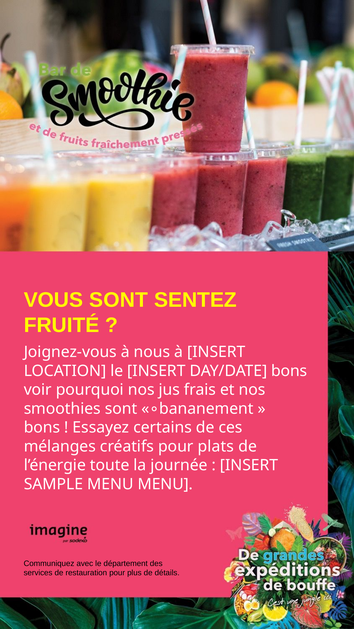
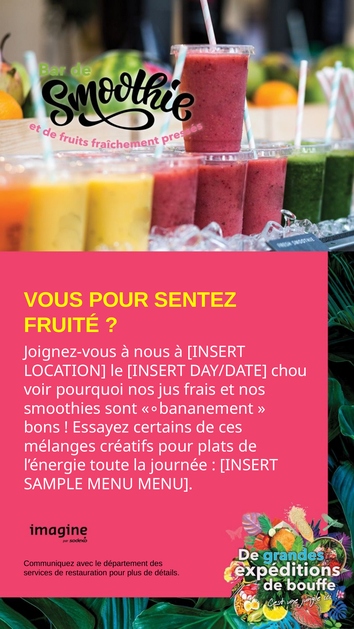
VOUS SONT: SONT -> POUR
DAY/DATE bons: bons -> chou
